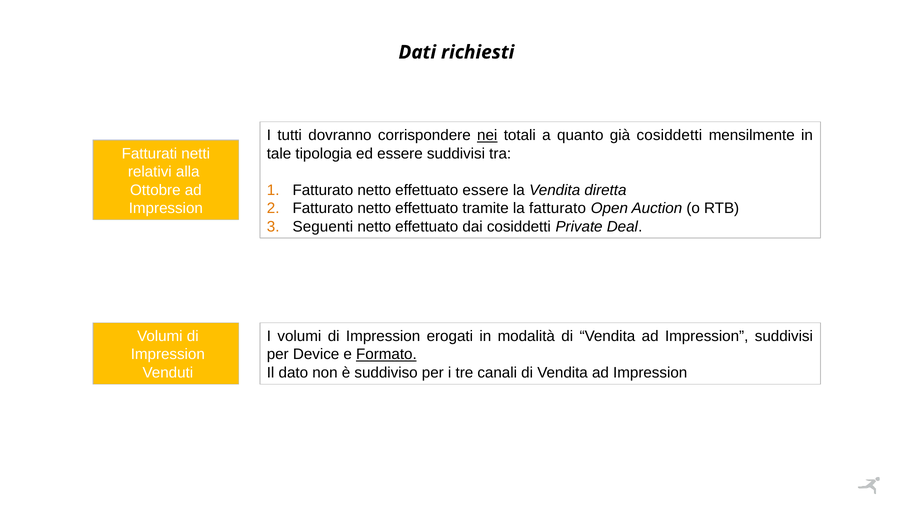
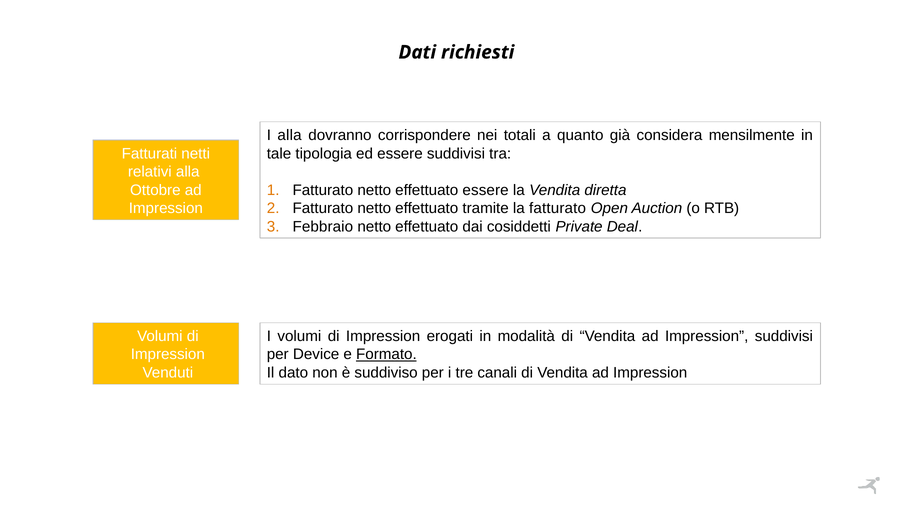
I tutti: tutti -> alla
nei underline: present -> none
già cosiddetti: cosiddetti -> considera
Seguenti: Seguenti -> Febbraio
